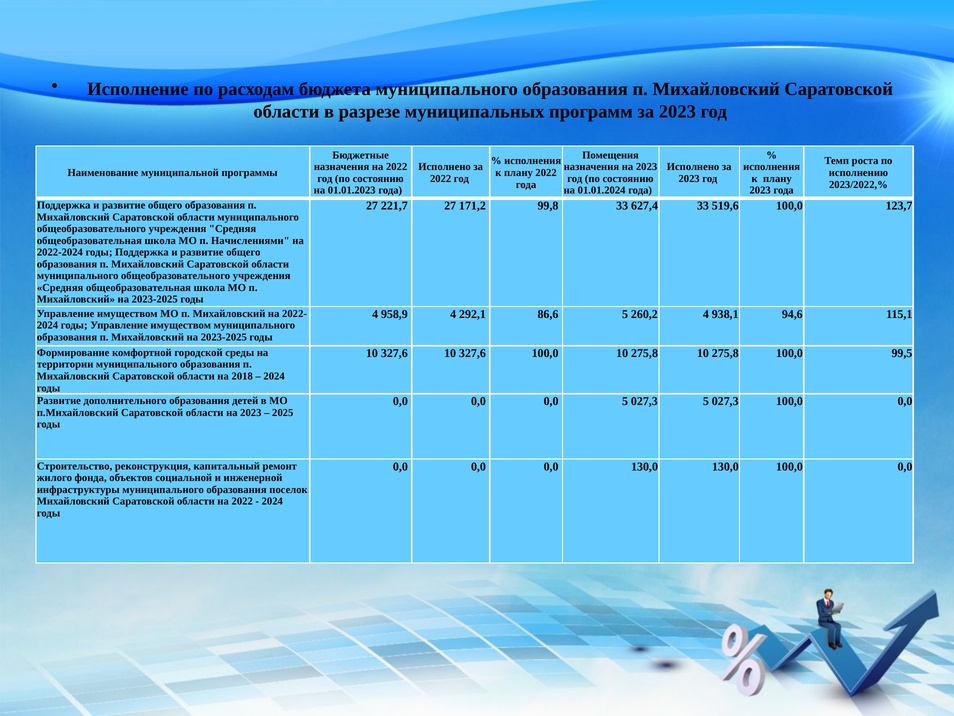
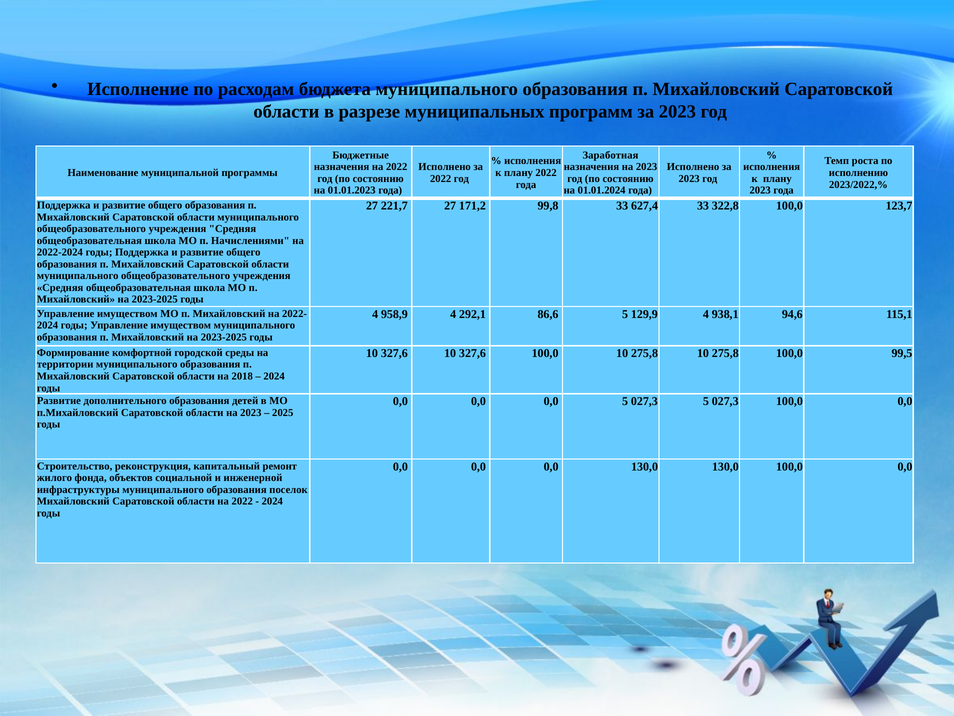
Помещения: Помещения -> Заработная
519,6: 519,6 -> 322,8
260,2: 260,2 -> 129,9
